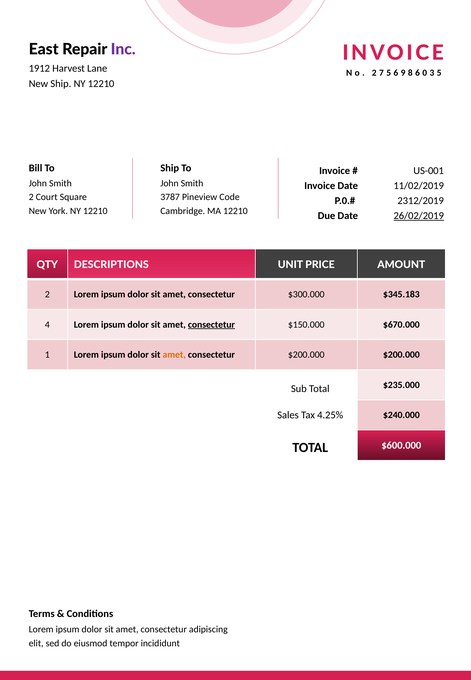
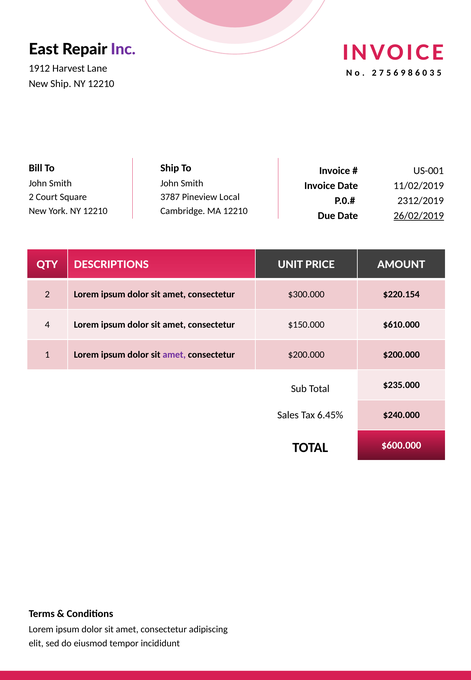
Code: Code -> Local
$345.183: $345.183 -> $220.154
consectetur at (211, 325) underline: present -> none
$670.000: $670.000 -> $610.000
amet at (174, 355) colour: orange -> purple
4.25%: 4.25% -> 6.45%
